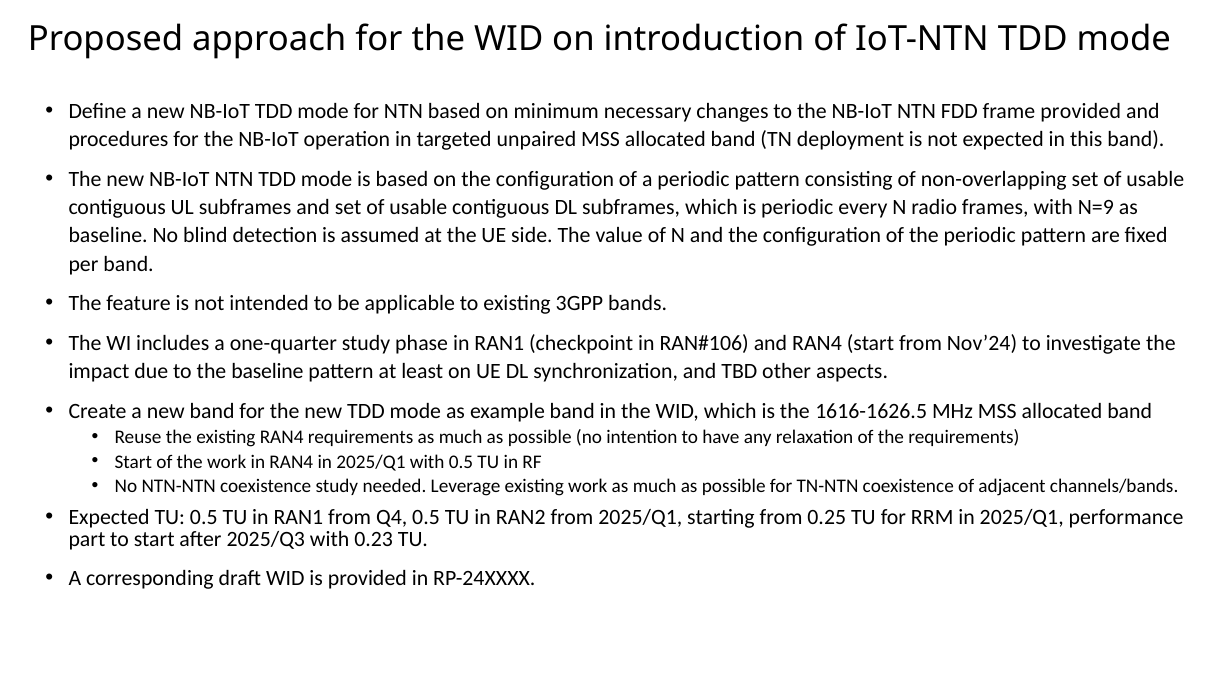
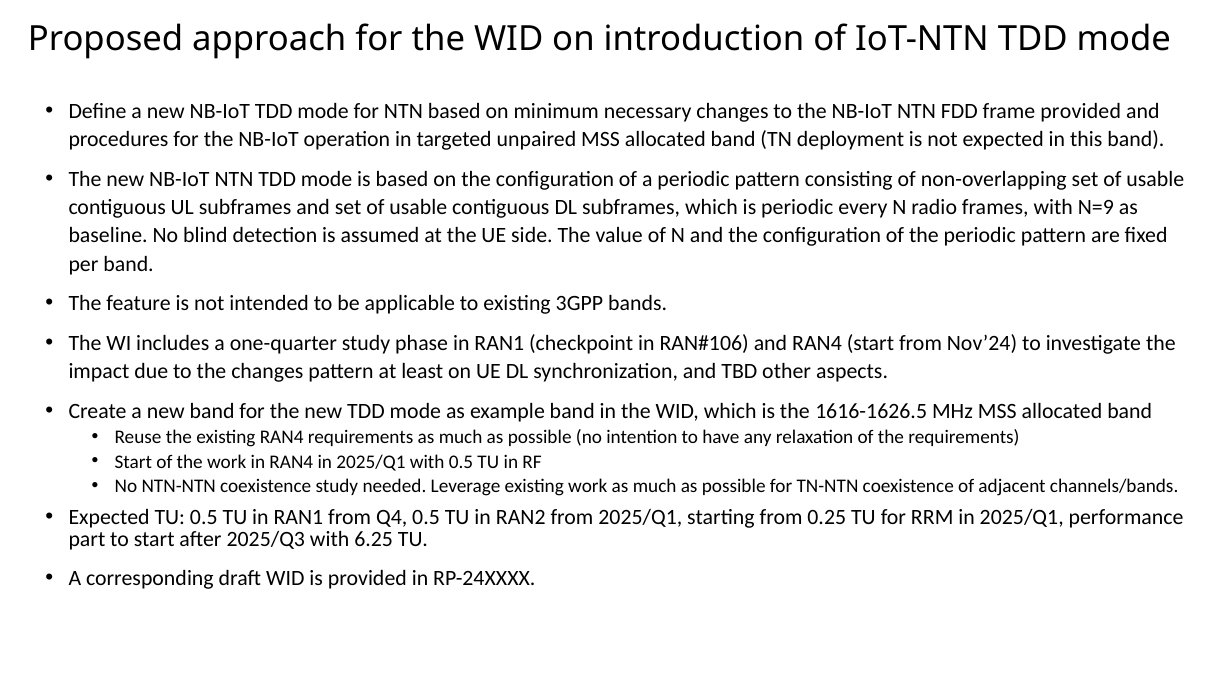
the baseline: baseline -> changes
0.23: 0.23 -> 6.25
